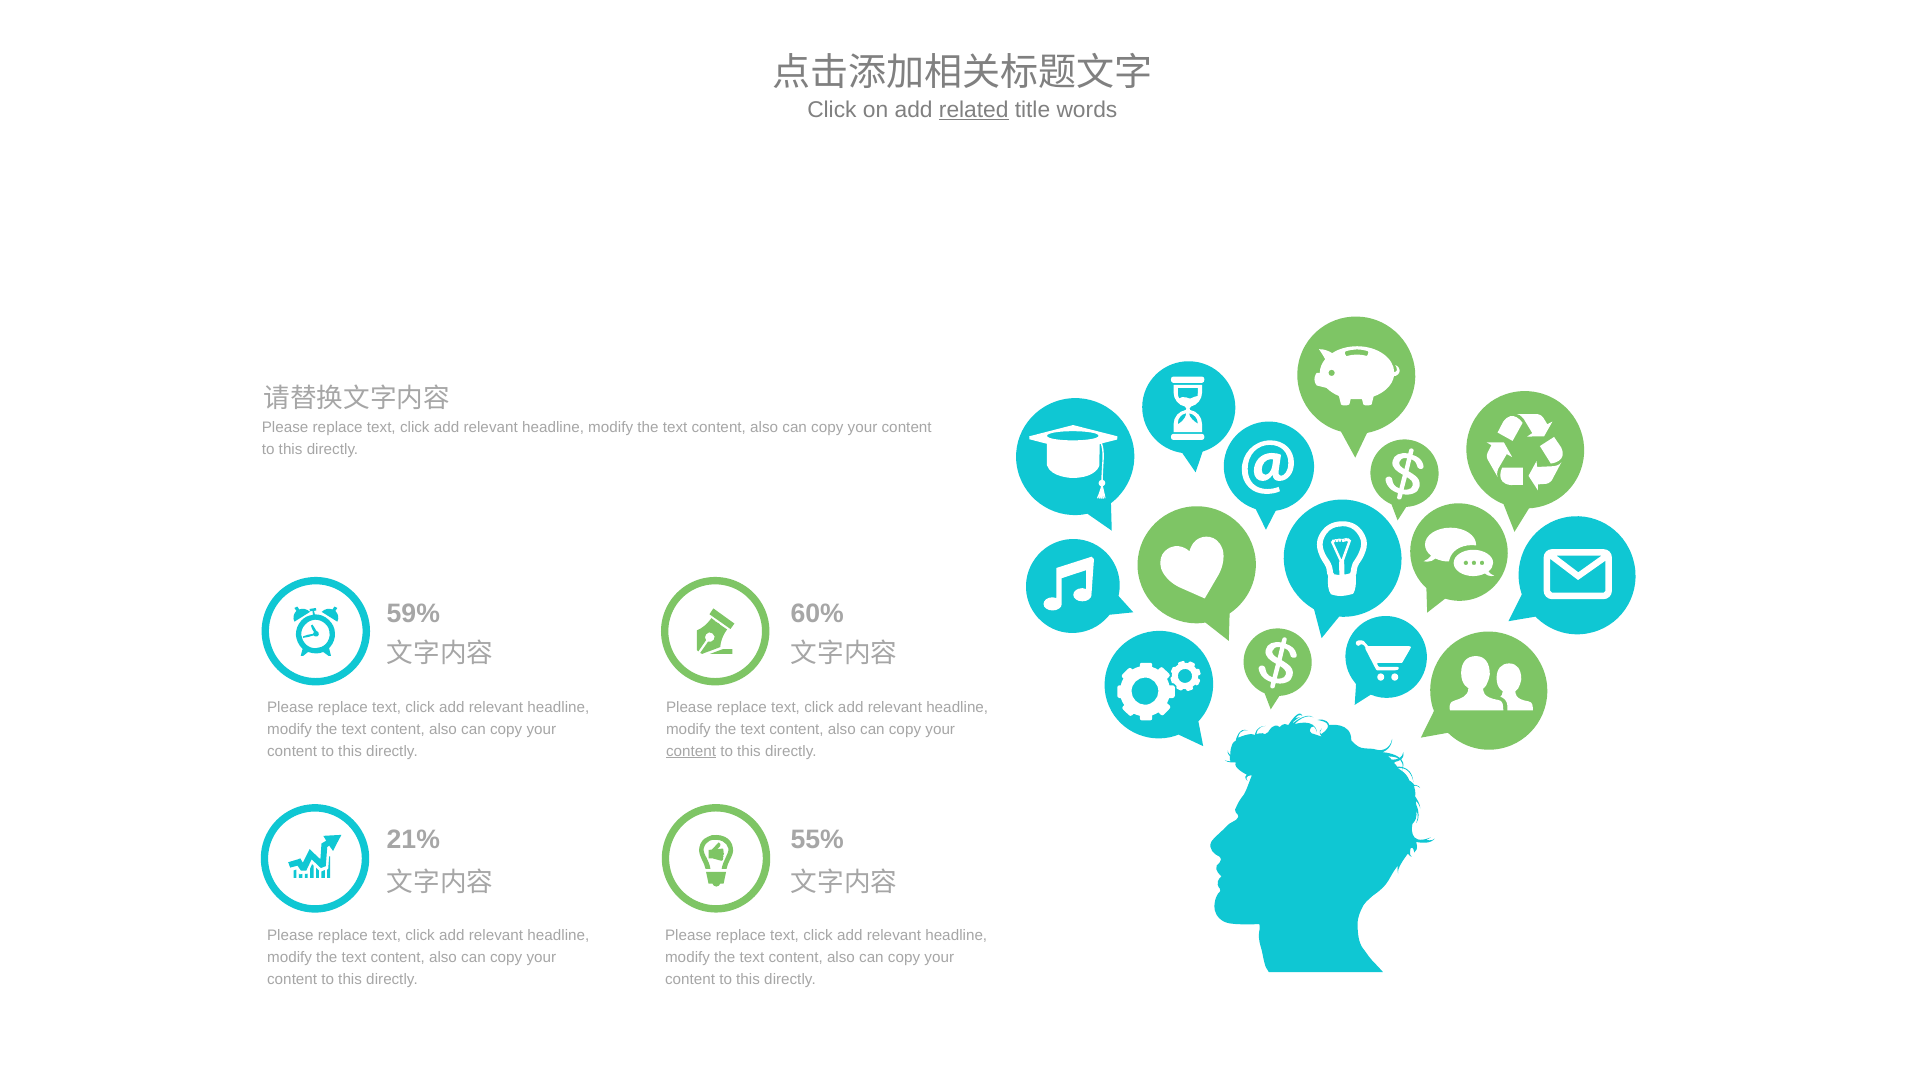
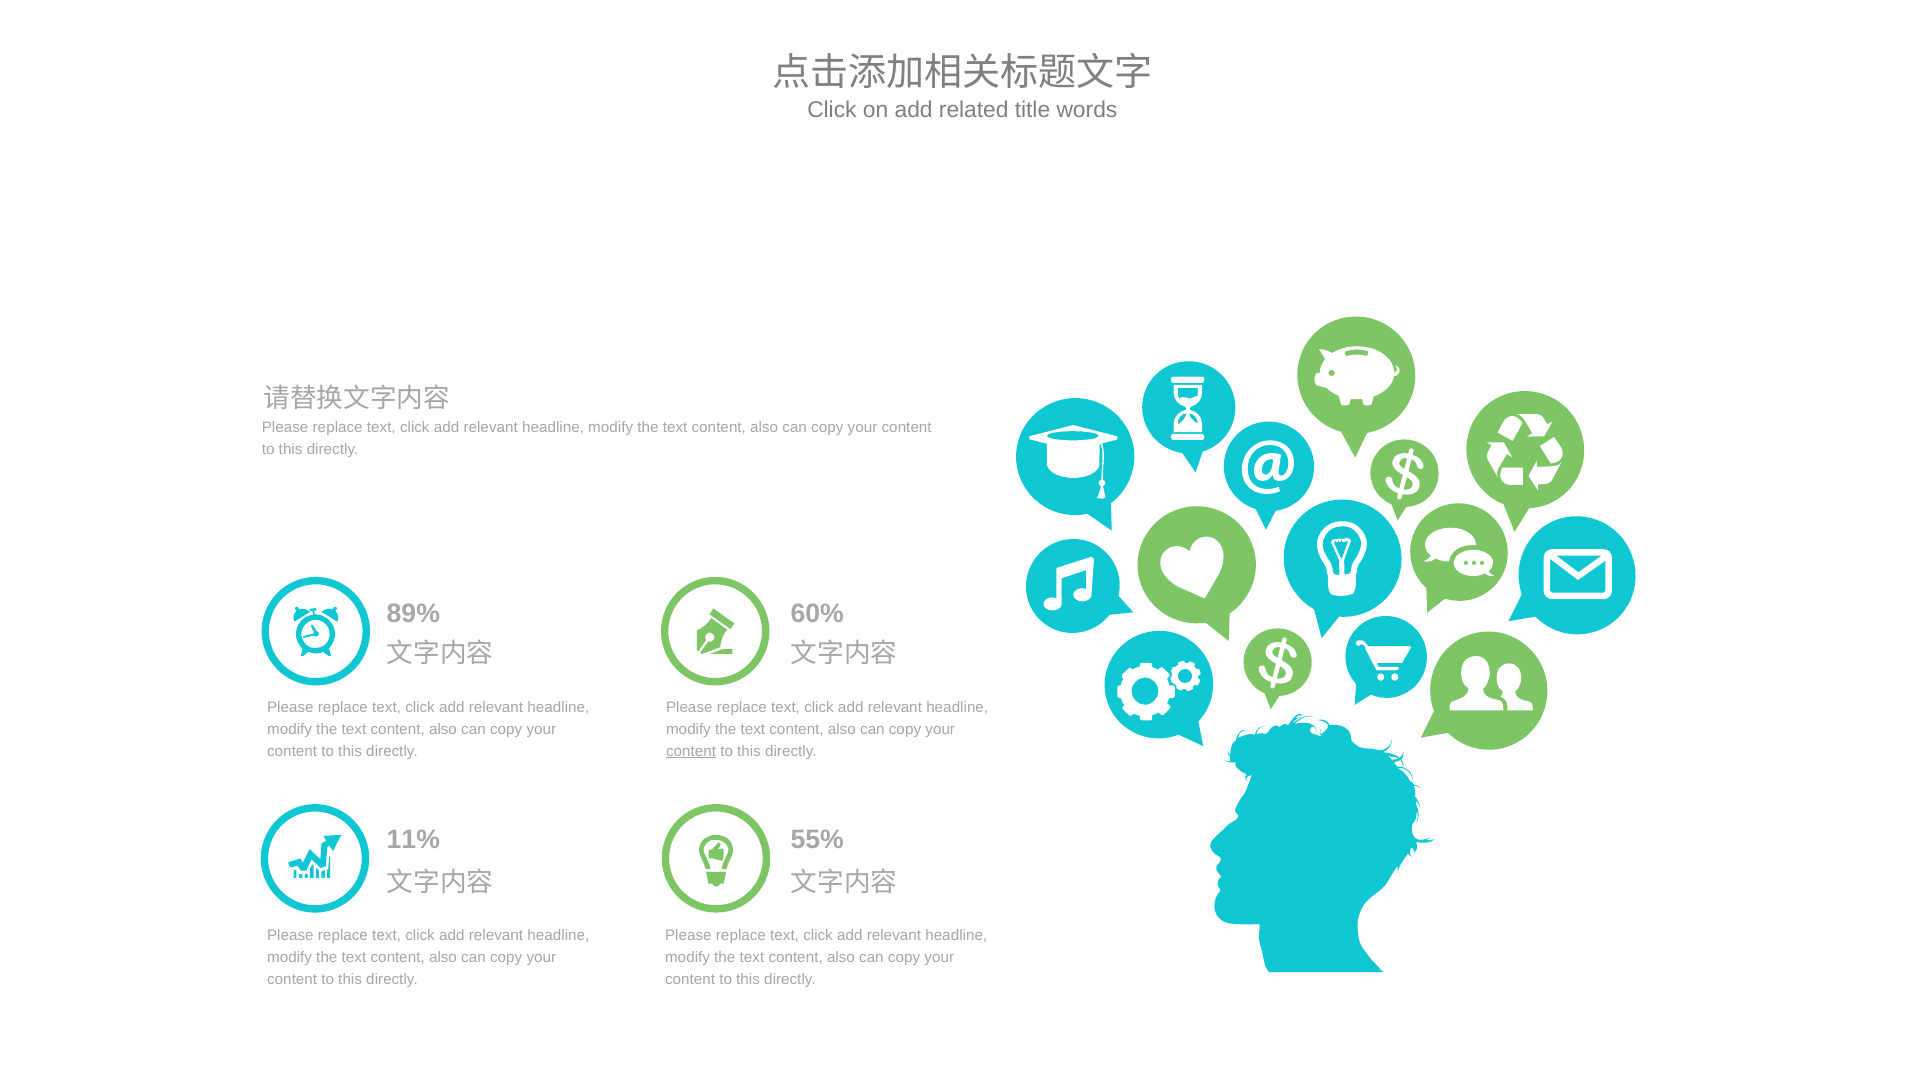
related underline: present -> none
59%: 59% -> 89%
21%: 21% -> 11%
